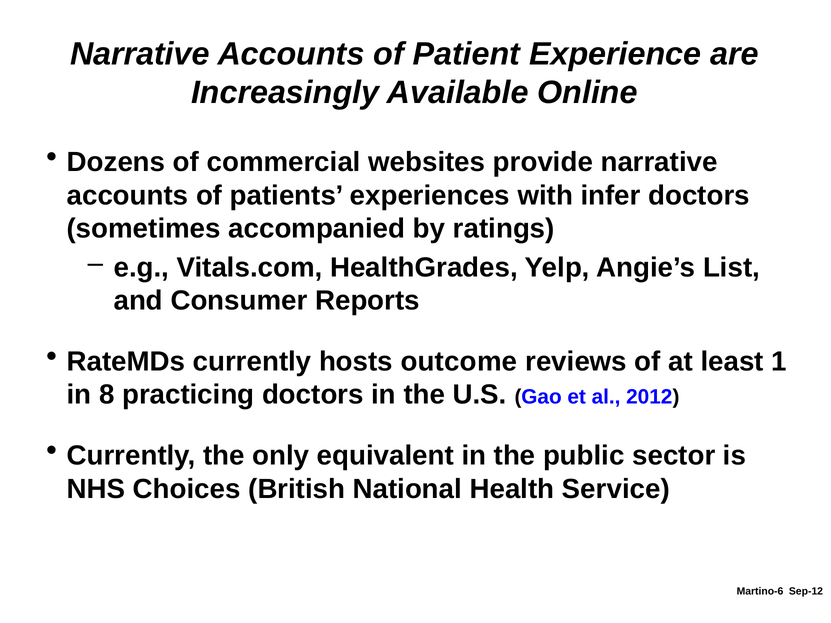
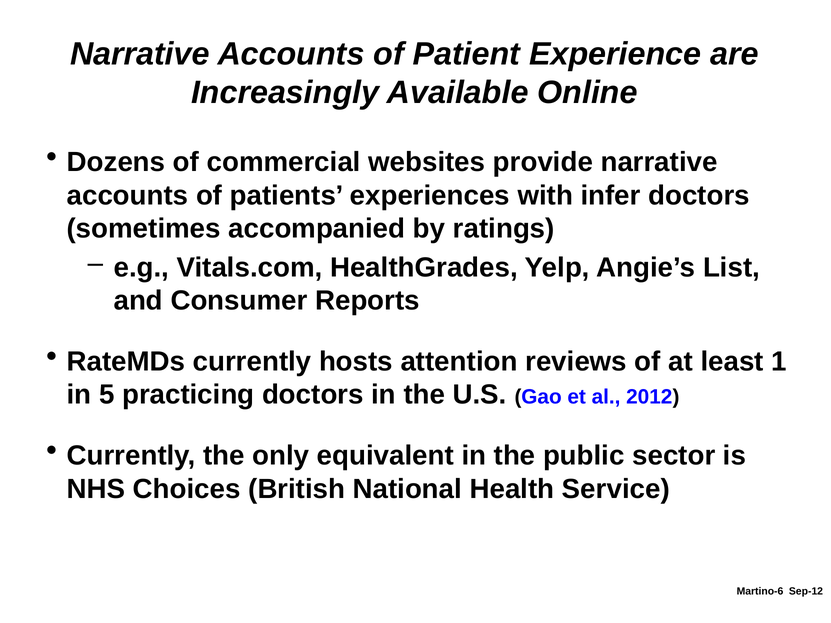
outcome: outcome -> attention
8: 8 -> 5
